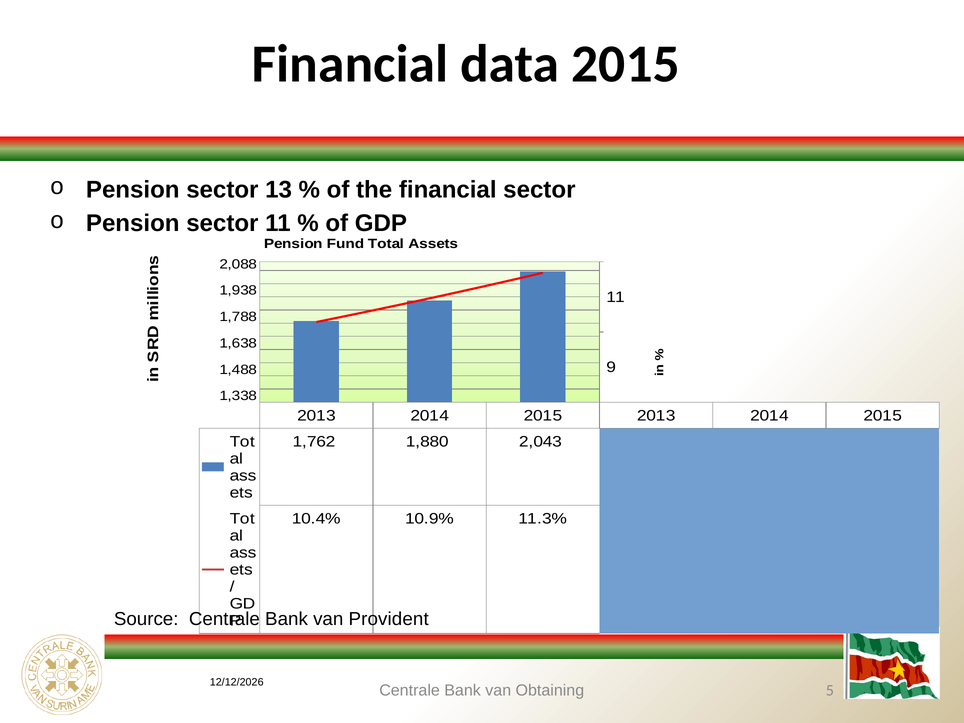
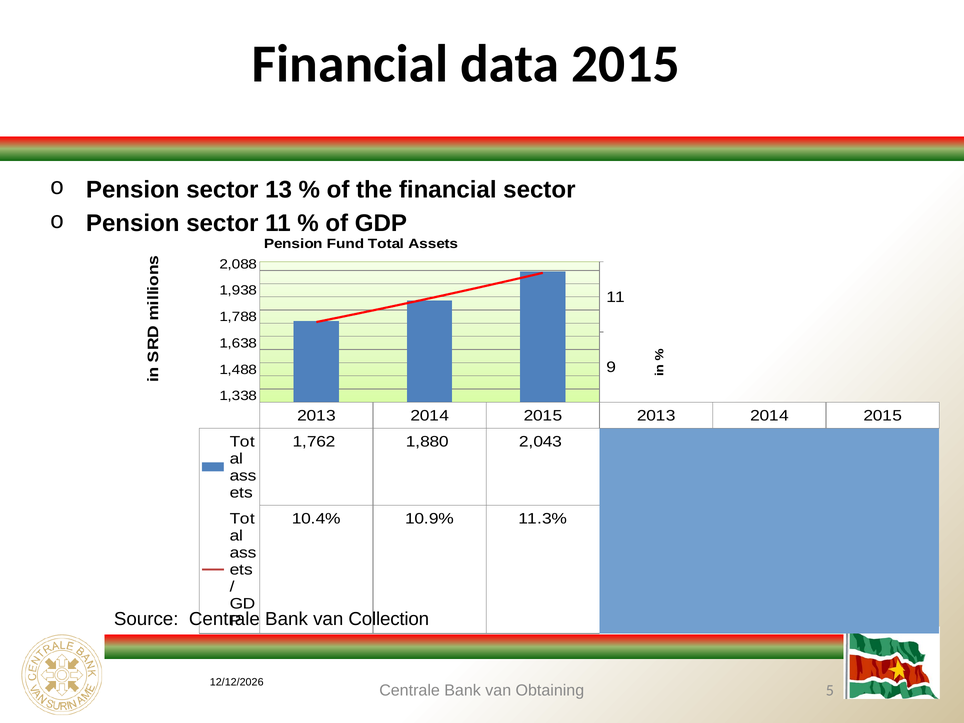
Provident: Provident -> Collection
